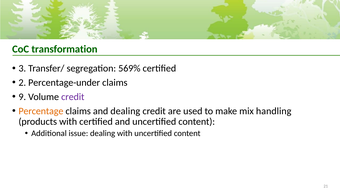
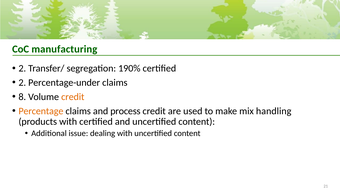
transformation: transformation -> manufacturing
3 at (22, 68): 3 -> 2
569%: 569% -> 190%
9: 9 -> 8
credit at (73, 97) colour: purple -> orange
and dealing: dealing -> process
